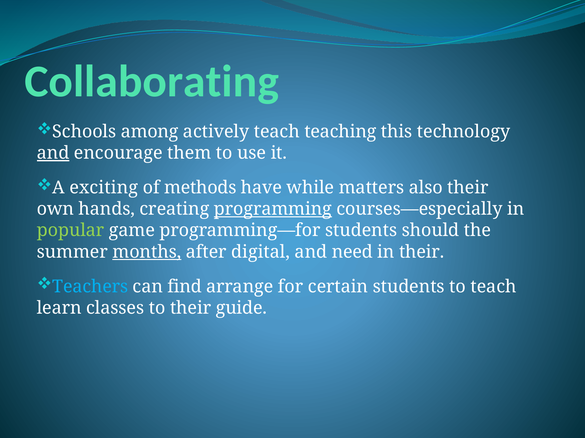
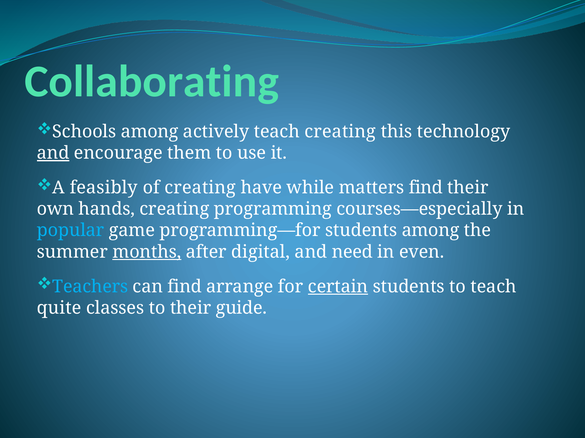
teach teaching: teaching -> creating
exciting: exciting -> feasibly
of methods: methods -> creating
matters also: also -> find
programming underline: present -> none
popular colour: light green -> light blue
students should: should -> among
in their: their -> even
certain underline: none -> present
learn: learn -> quite
